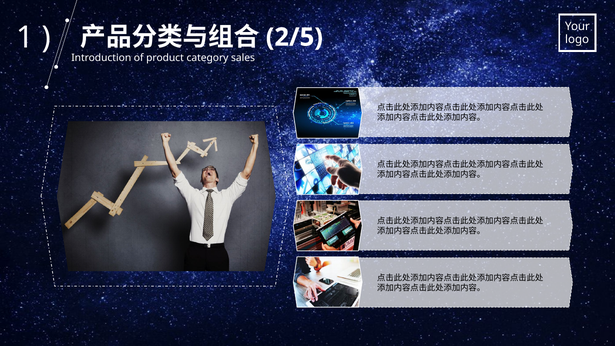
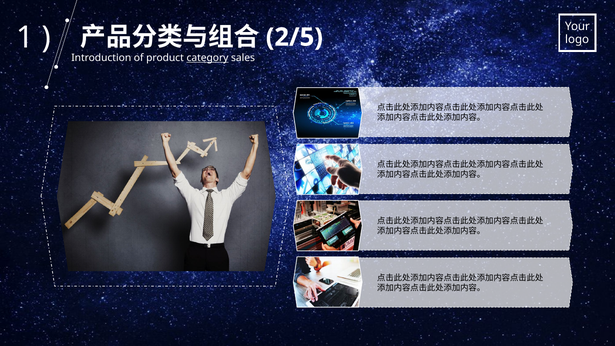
category underline: none -> present
